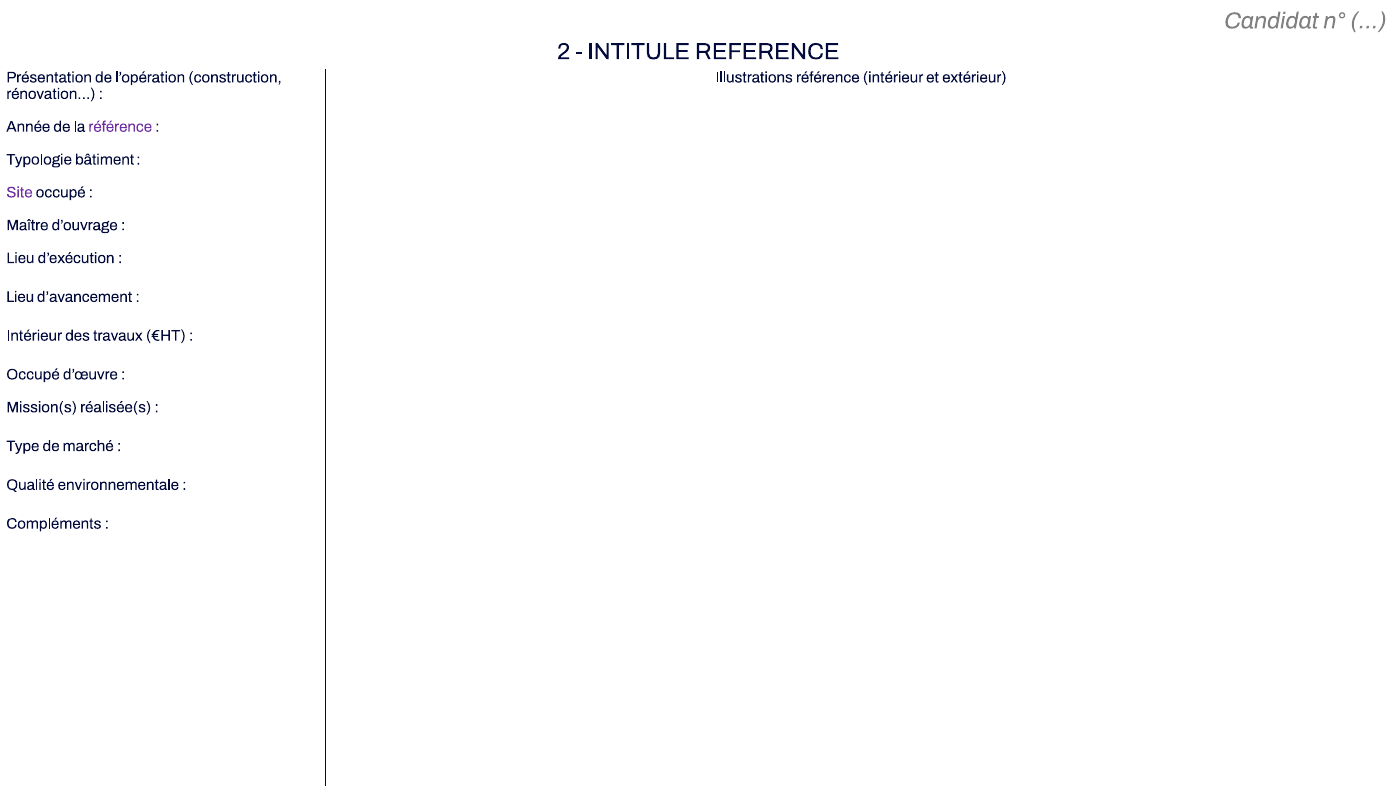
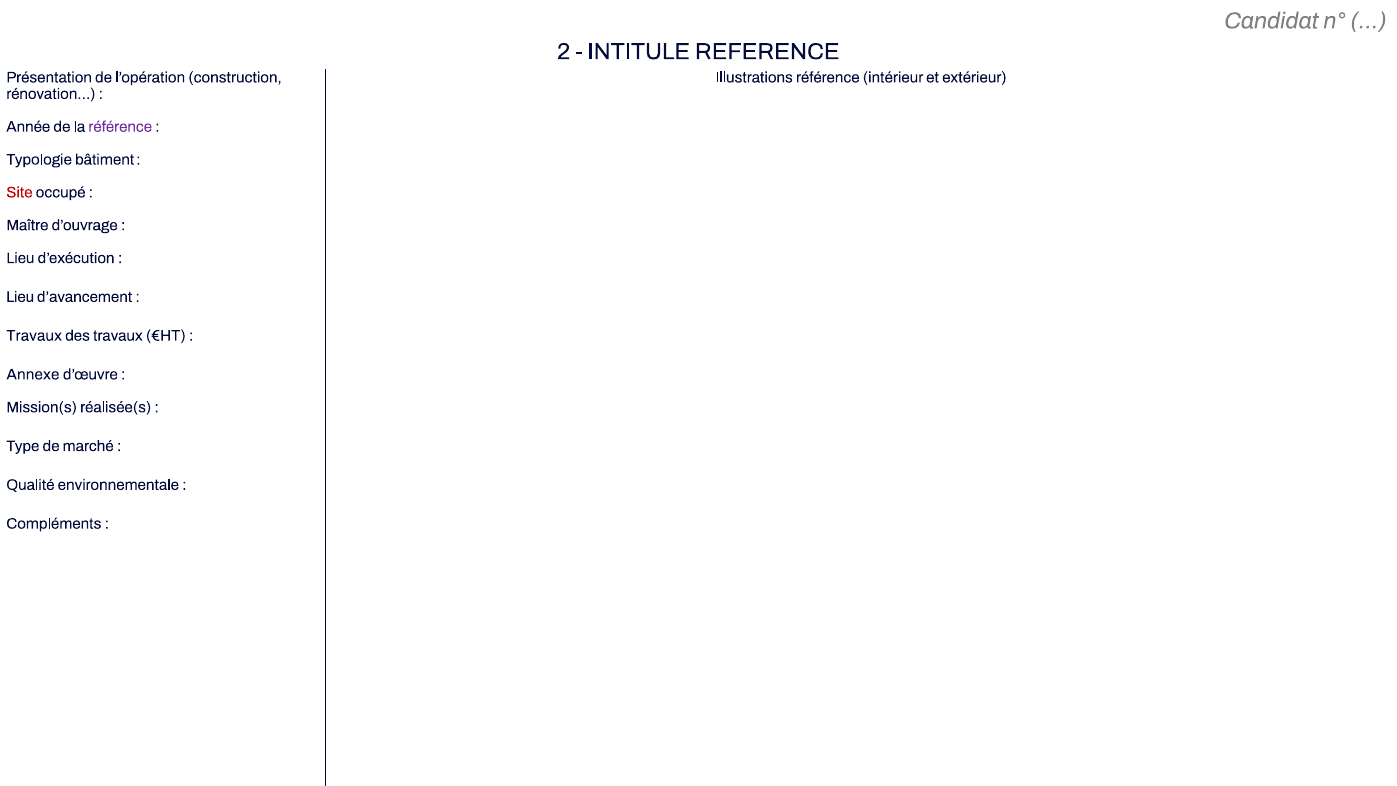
Site colour: purple -> red
Intérieur at (34, 336): Intérieur -> Travaux
Occupé at (33, 374): Occupé -> Annexe
